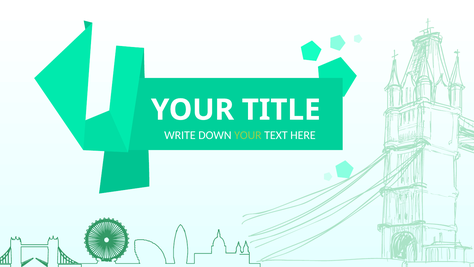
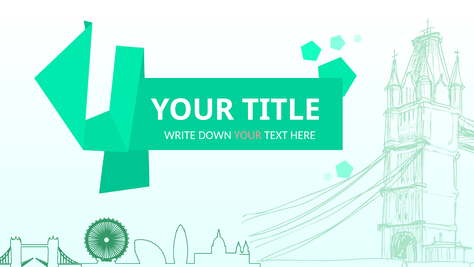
YOUR at (248, 135) colour: light green -> pink
